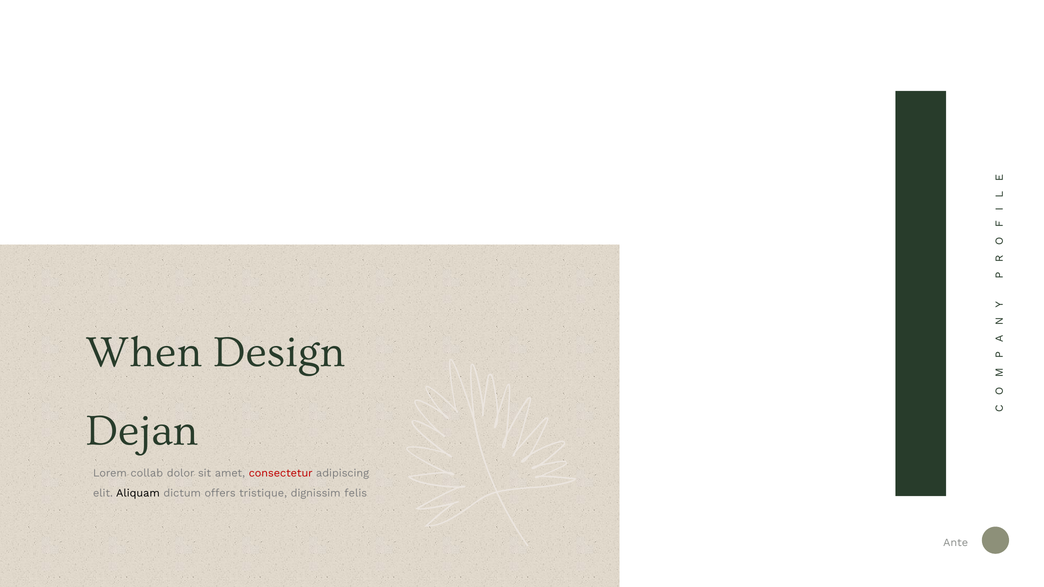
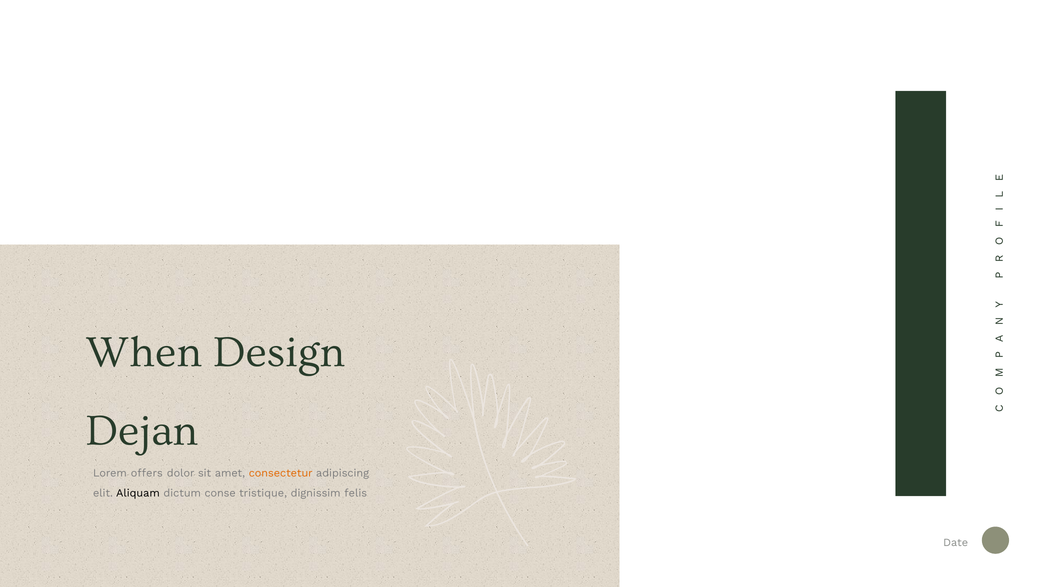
collab: collab -> offers
consectetur colour: red -> orange
offers: offers -> conse
Ante: Ante -> Date
